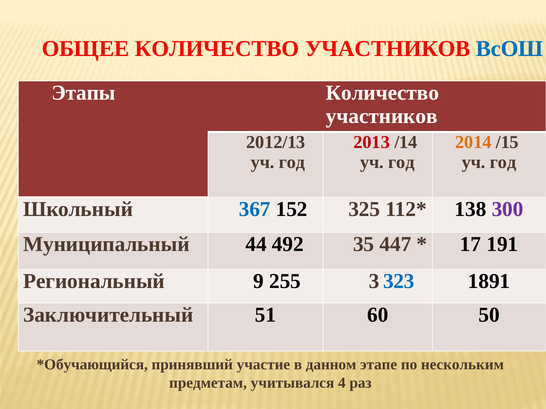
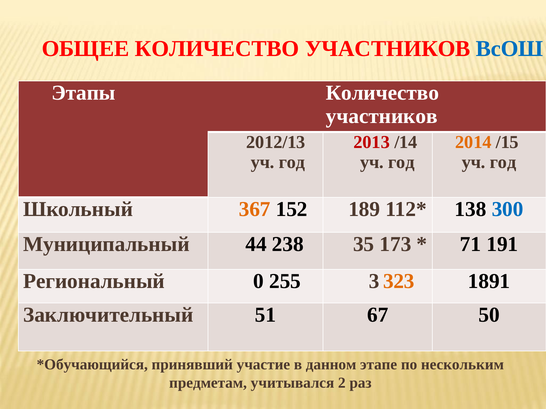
367 colour: blue -> orange
325: 325 -> 189
300 colour: purple -> blue
492: 492 -> 238
447: 447 -> 173
17: 17 -> 71
9: 9 -> 0
323 colour: blue -> orange
60: 60 -> 67
4: 4 -> 2
